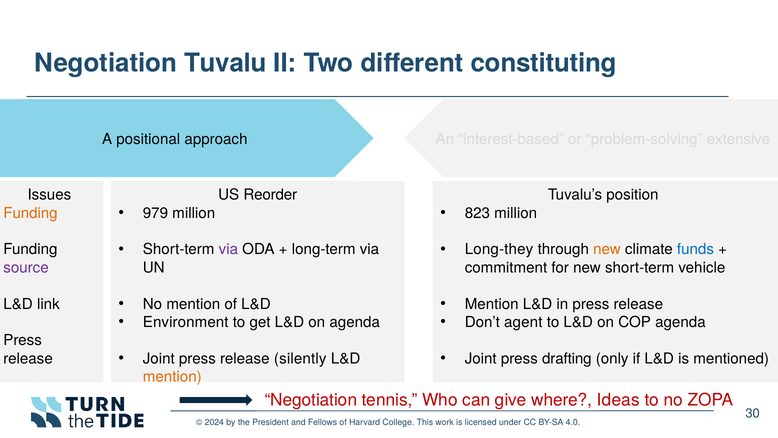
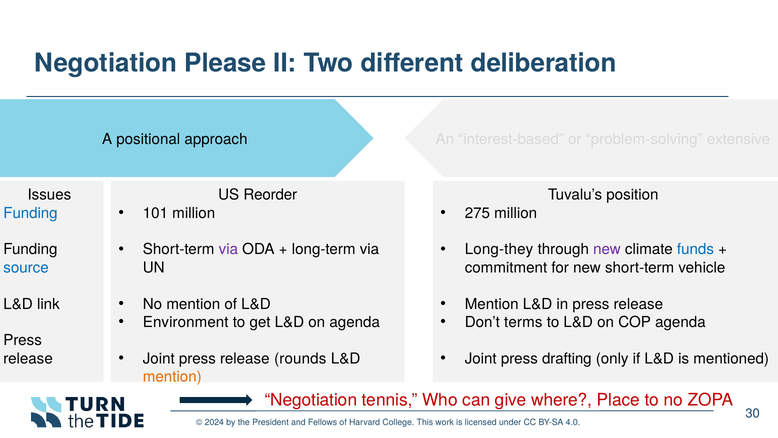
Tuvalu: Tuvalu -> Please
constituting: constituting -> deliberation
979: 979 -> 101
823: 823 -> 275
Funding at (30, 213) colour: orange -> blue
new at (607, 249) colour: orange -> purple
source colour: purple -> blue
agent: agent -> terms
silently: silently -> rounds
Ideas: Ideas -> Place
